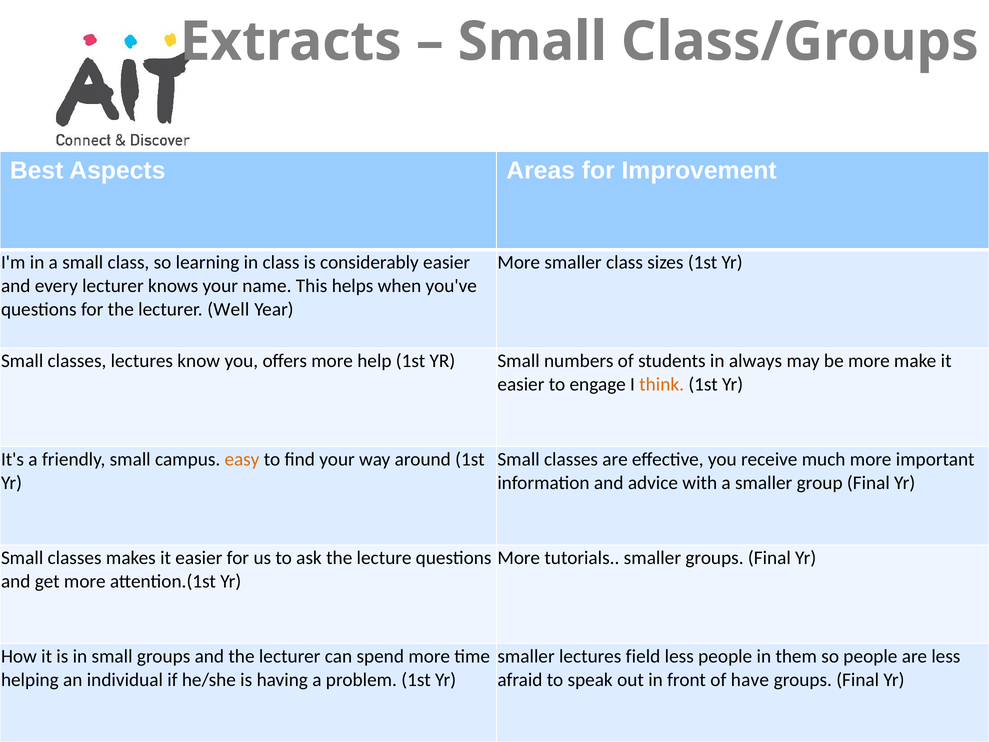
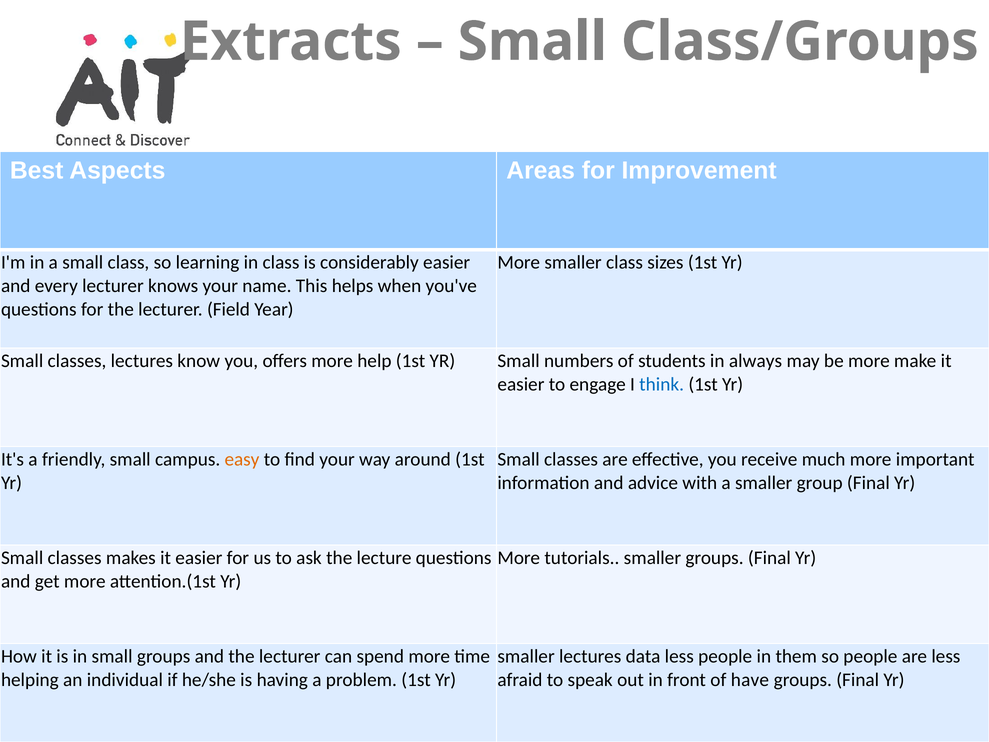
Well: Well -> Field
think colour: orange -> blue
field: field -> data
